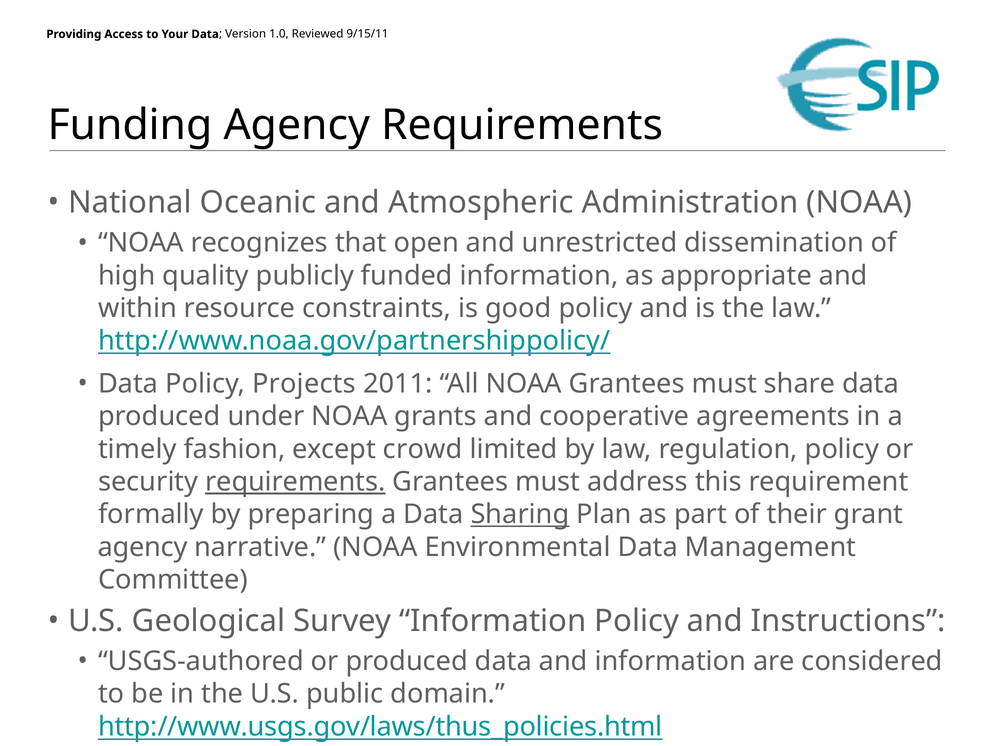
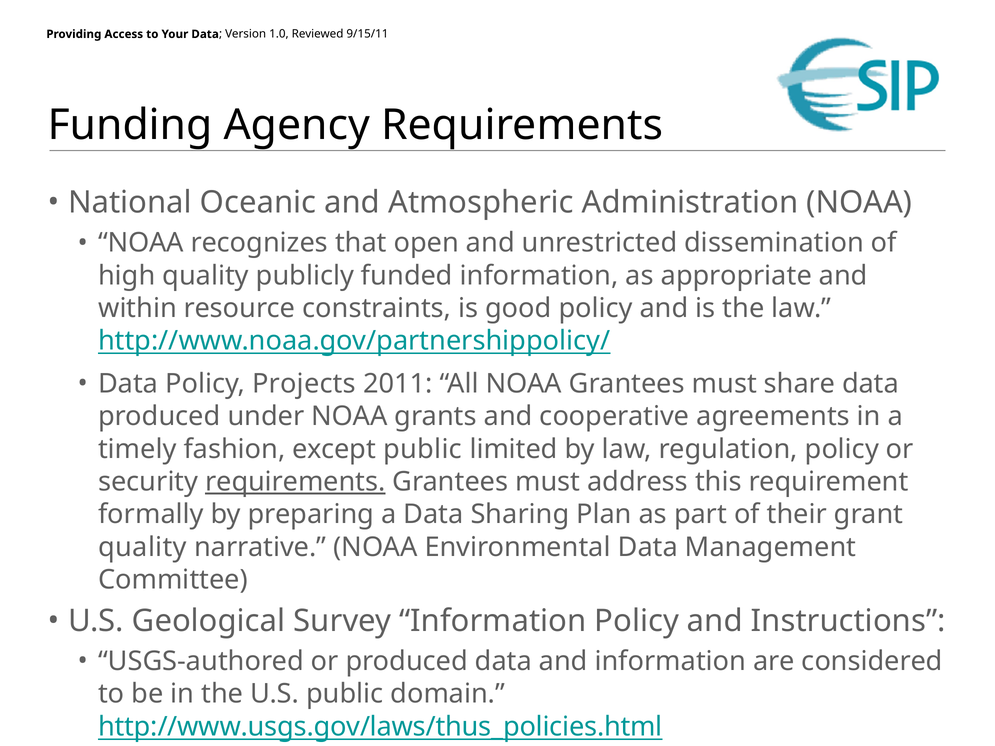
except crowd: crowd -> public
Sharing underline: present -> none
agency at (143, 547): agency -> quality
